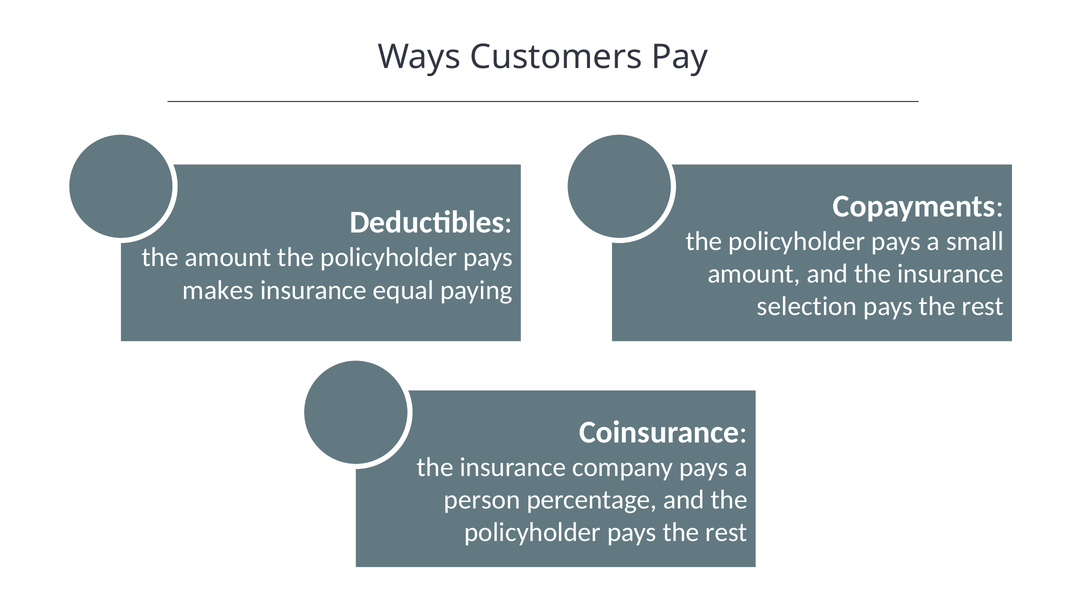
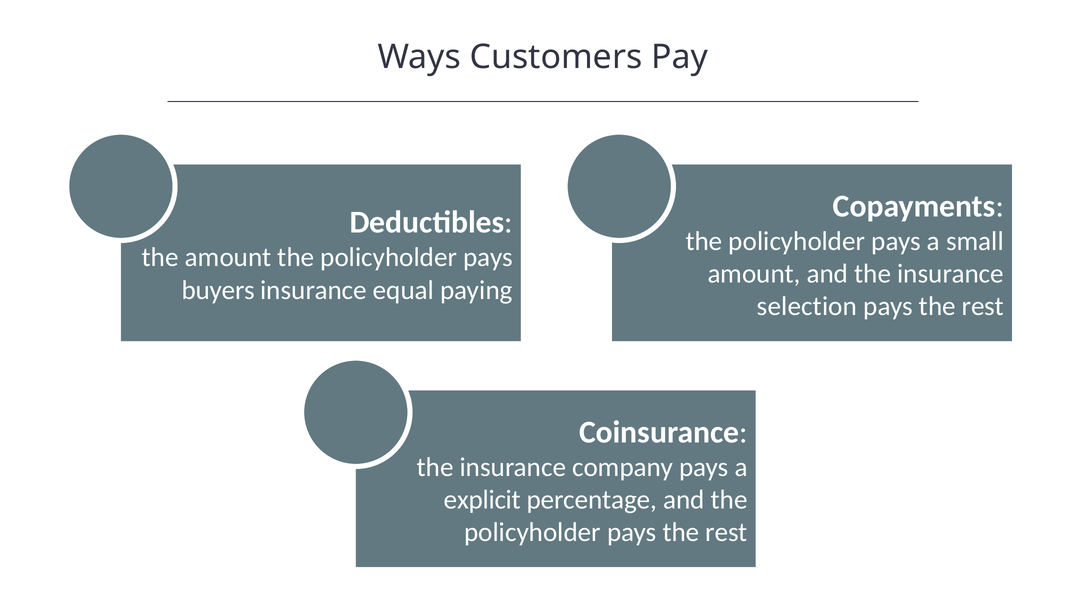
makes: makes -> buyers
person: person -> explicit
